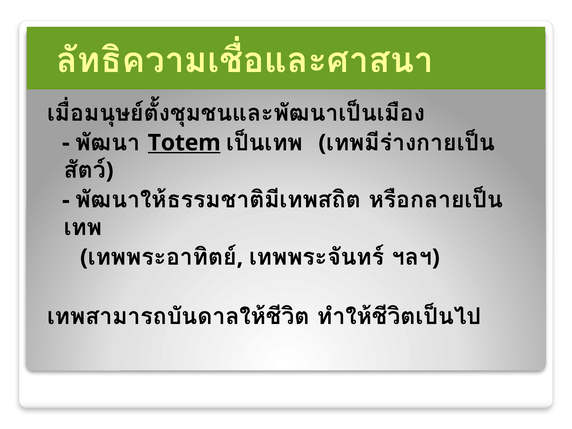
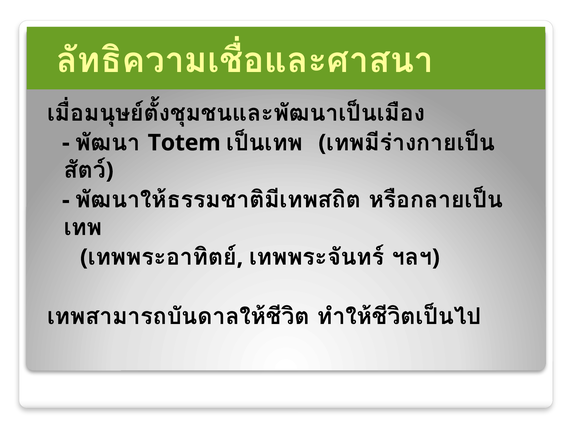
Totem underline: present -> none
